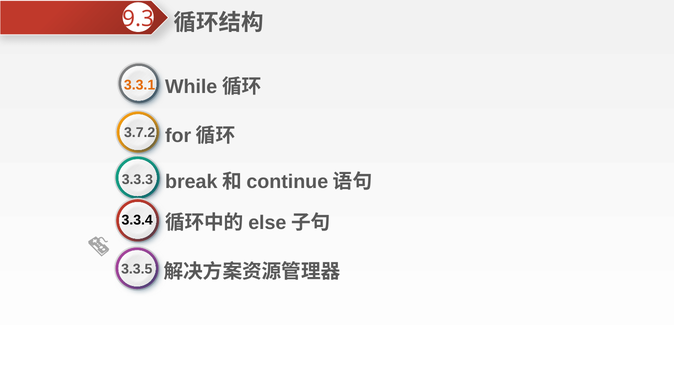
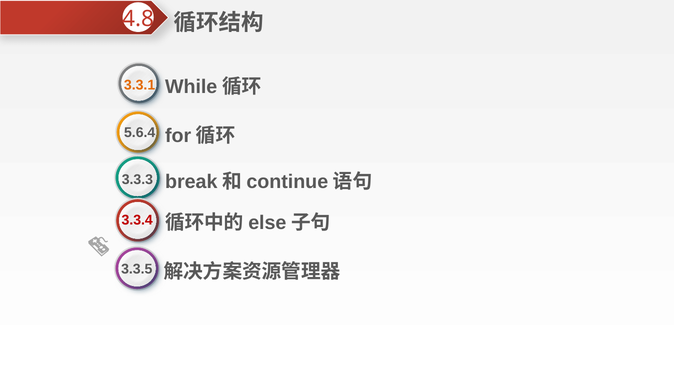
9.3: 9.3 -> 4.8
3.7.2: 3.7.2 -> 5.6.4
3.3.4 colour: black -> red
